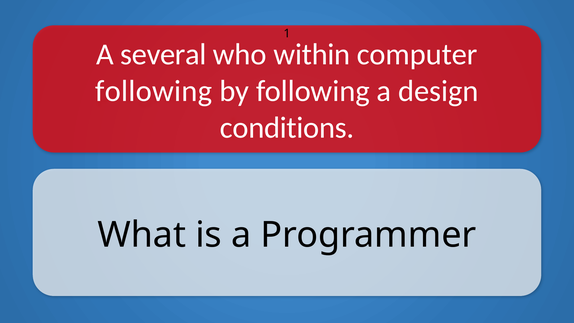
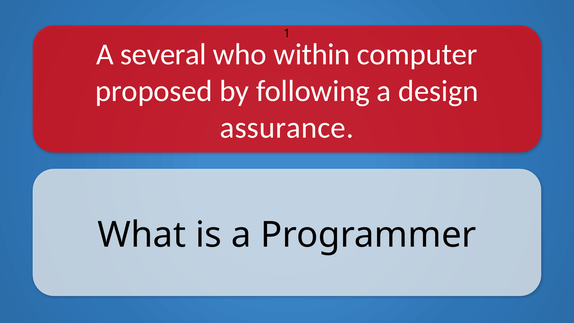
following at (154, 91): following -> proposed
conditions: conditions -> assurance
